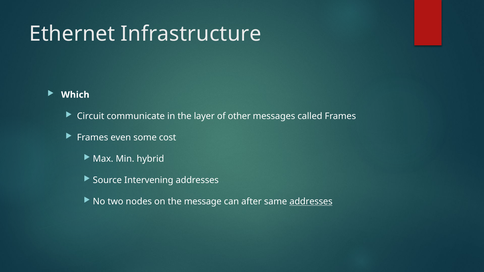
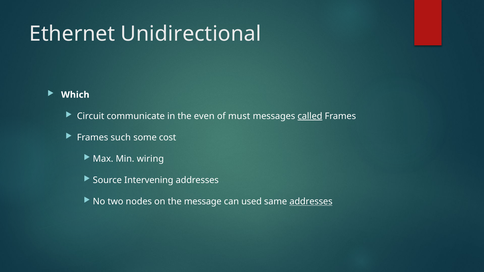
Infrastructure: Infrastructure -> Unidirectional
layer: layer -> even
other: other -> must
called underline: none -> present
even: even -> such
hybrid: hybrid -> wiring
after: after -> used
